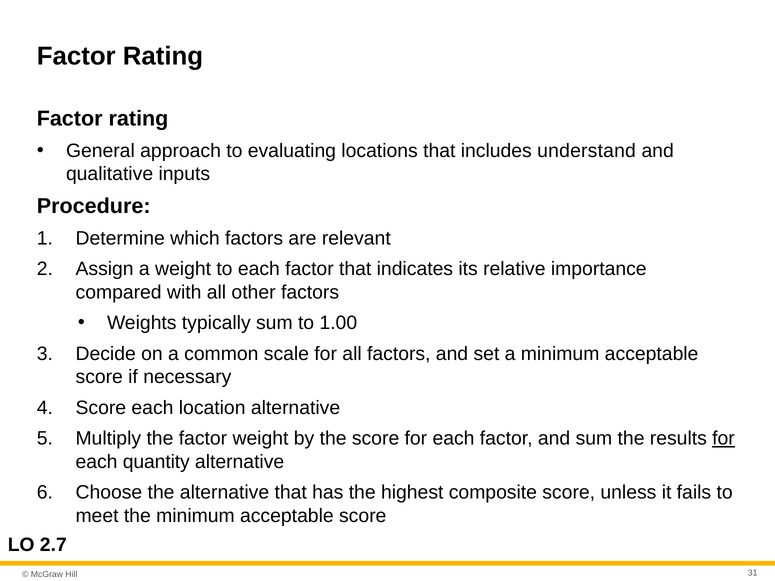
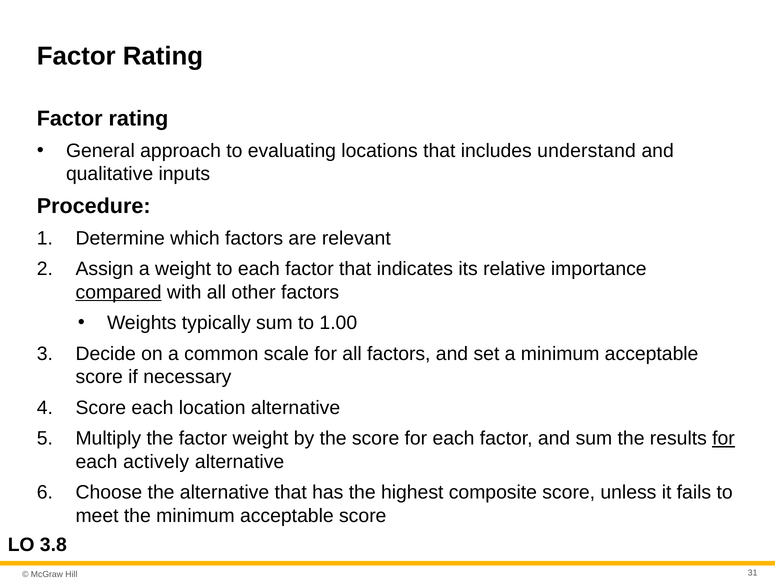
compared underline: none -> present
quantity: quantity -> actively
2.7: 2.7 -> 3.8
